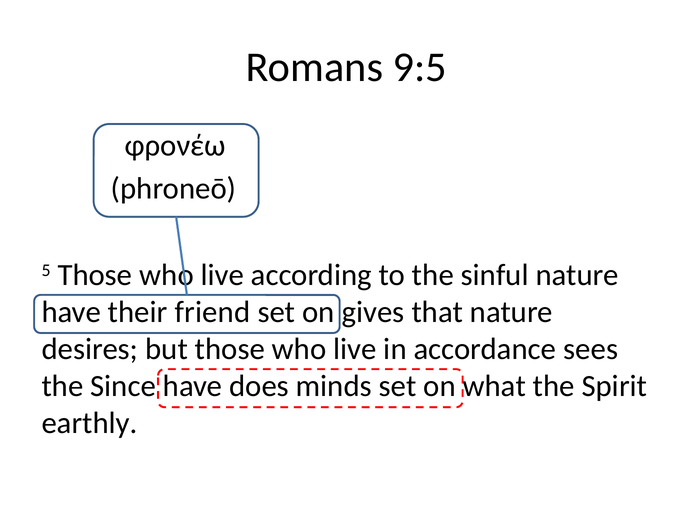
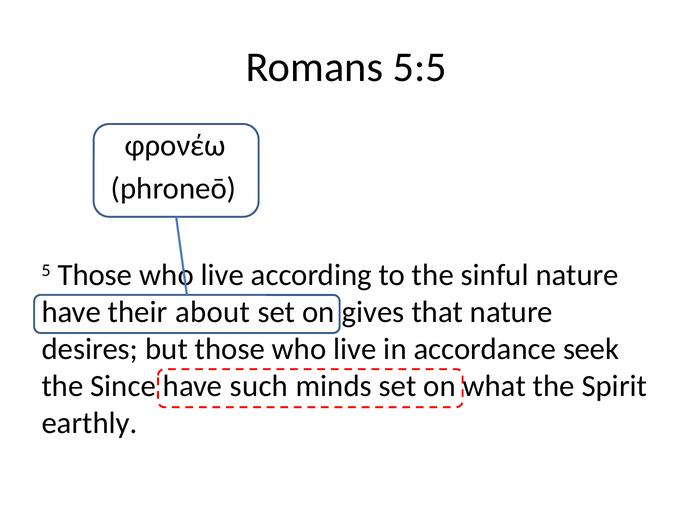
9:5: 9:5 -> 5:5
friend: friend -> about
sees: sees -> seek
does: does -> such
